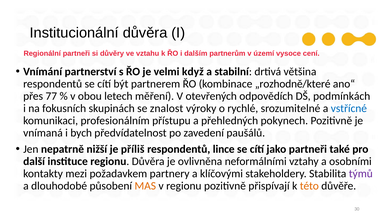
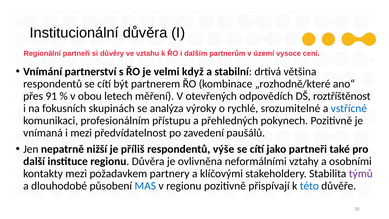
77: 77 -> 91
podmínkách: podmínkách -> roztříštěnost
znalost: znalost -> analýza
i bych: bych -> mezi
lince: lince -> výše
MAS colour: orange -> blue
této colour: orange -> blue
